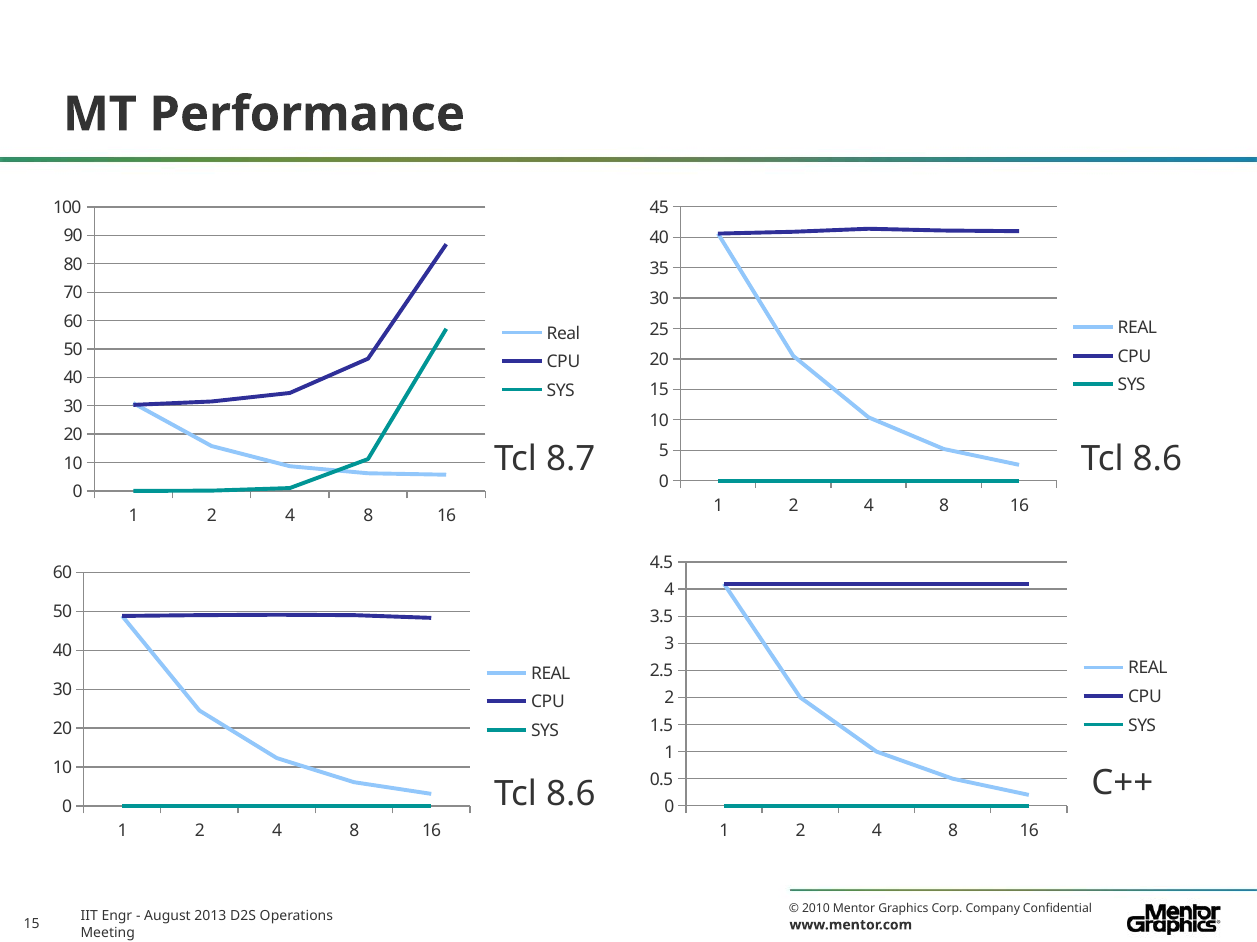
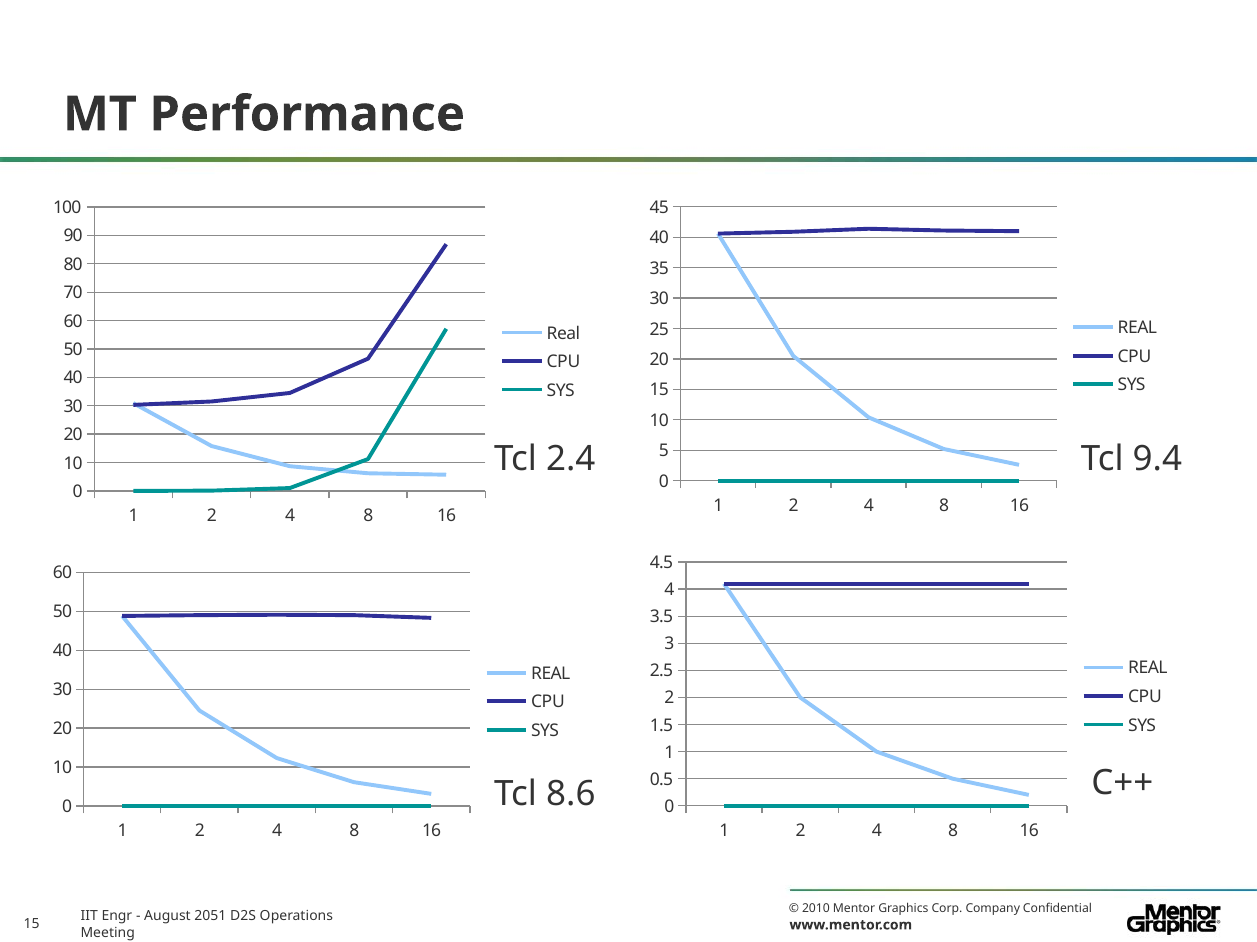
8.7: 8.7 -> 2.4
8.6 at (1157, 459): 8.6 -> 9.4
2013: 2013 -> 2051
